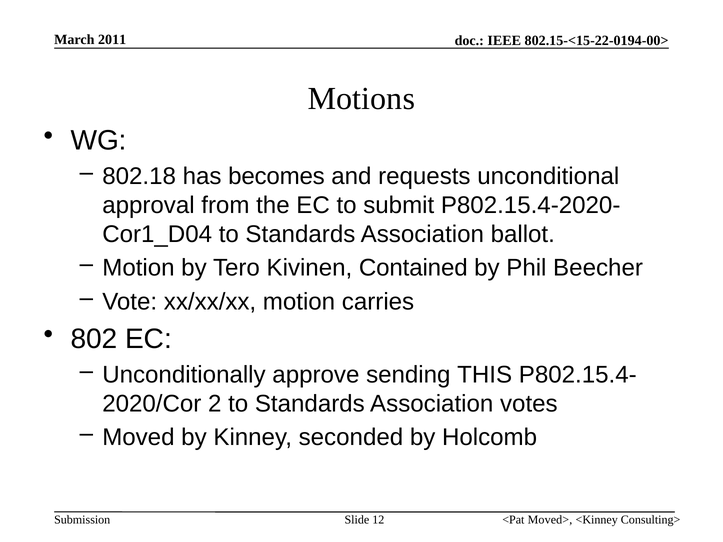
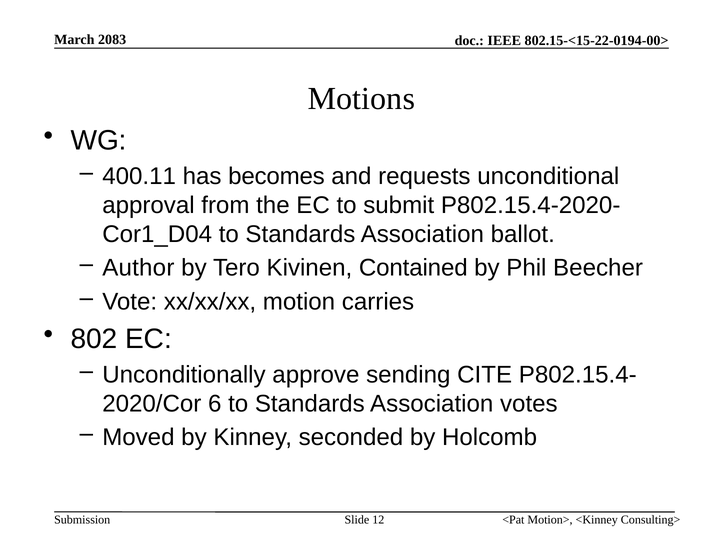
2011: 2011 -> 2083
802.18: 802.18 -> 400.11
Motion at (138, 268): Motion -> Author
THIS: THIS -> CITE
2: 2 -> 6
Moved>: Moved> -> Motion>
